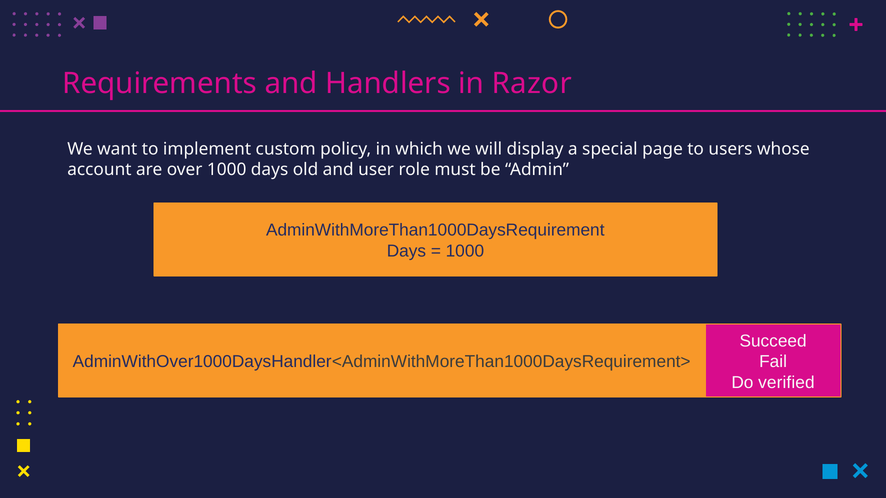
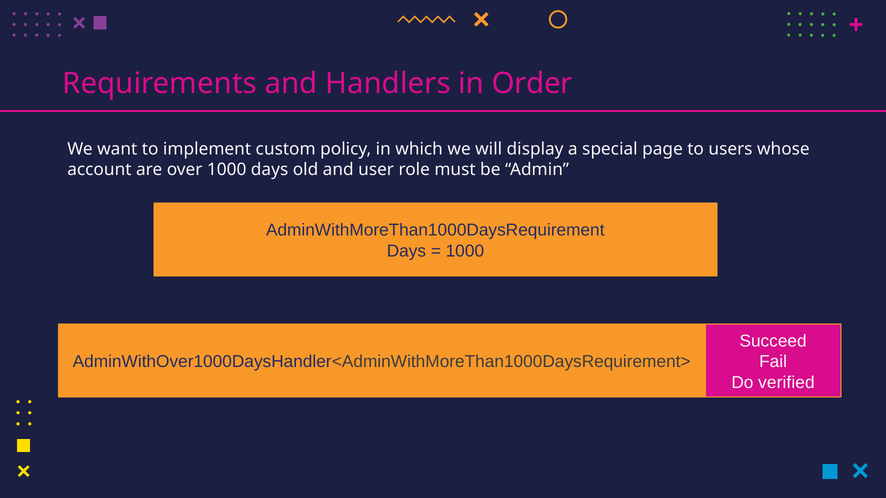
Razor: Razor -> Order
